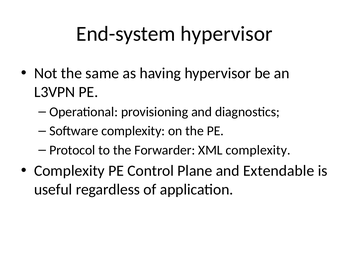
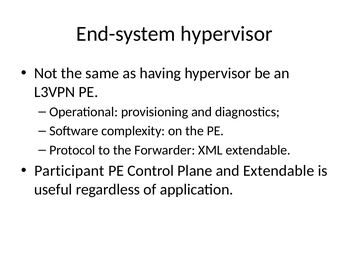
XML complexity: complexity -> extendable
Complexity at (69, 171): Complexity -> Participant
